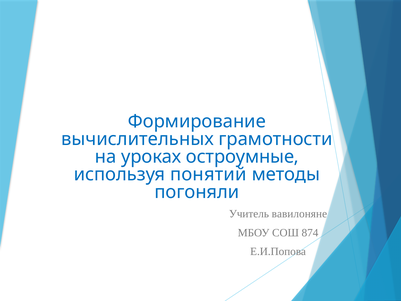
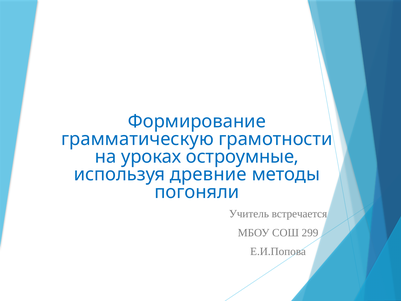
вычислительных: вычислительных -> грамматическую
понятий: понятий -> древние
вавилоняне: вавилоняне -> встречается
874: 874 -> 299
